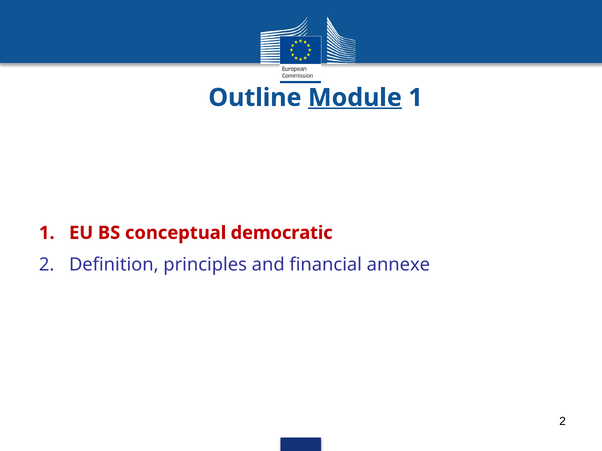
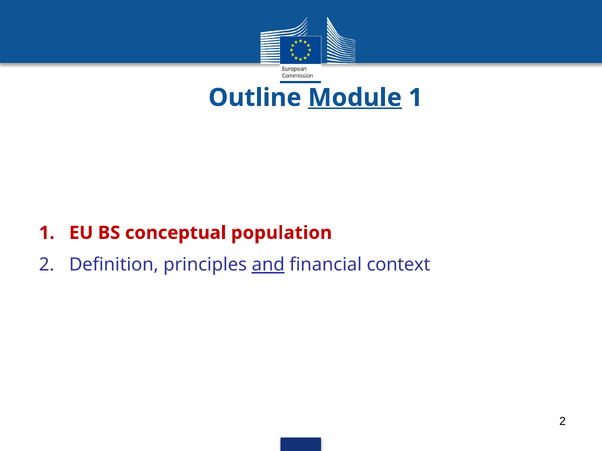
democratic: democratic -> population
and underline: none -> present
annexe: annexe -> context
